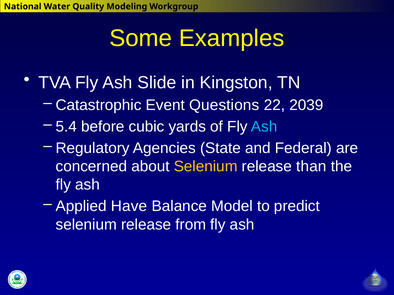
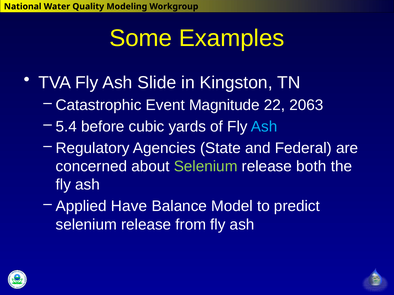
Questions: Questions -> Magnitude
2039: 2039 -> 2063
Selenium at (206, 167) colour: yellow -> light green
than: than -> both
